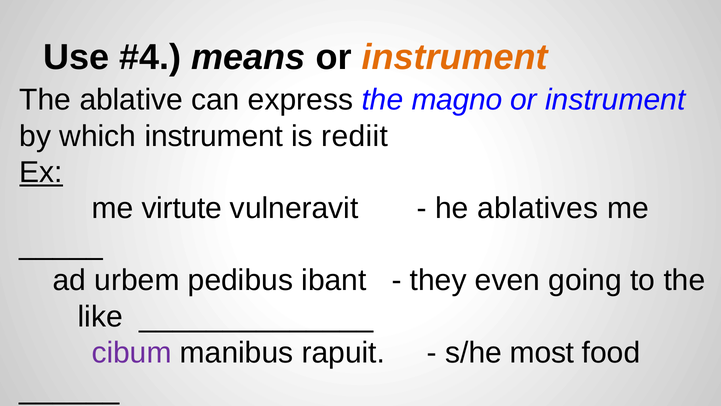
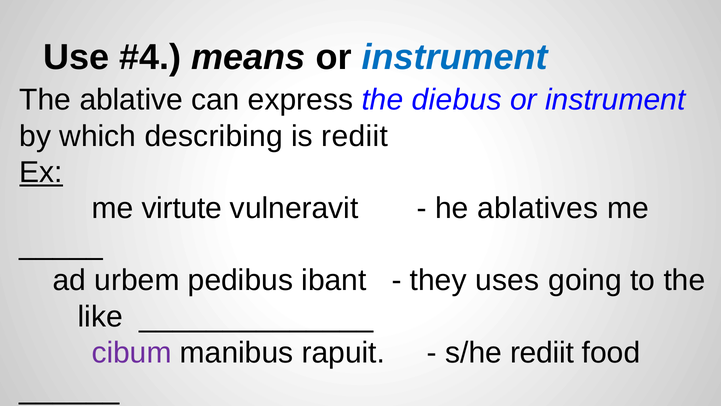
instrument at (455, 58) colour: orange -> blue
magno: magno -> diebus
which instrument: instrument -> describing
even: even -> uses
s/he most: most -> rediit
